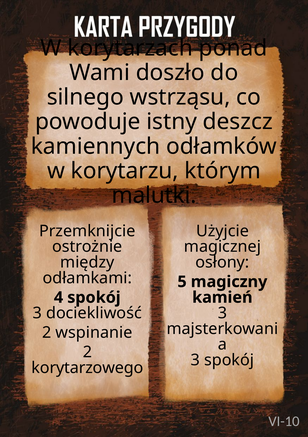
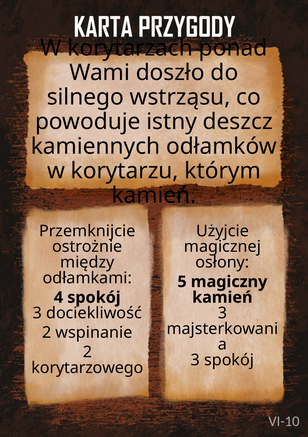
malutki at (154, 195): malutki -> kamień
